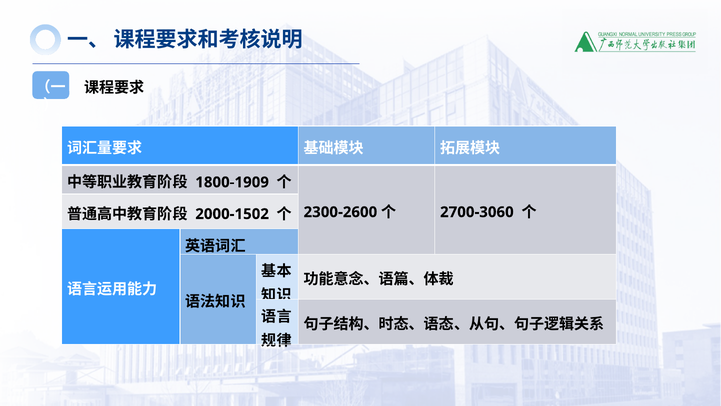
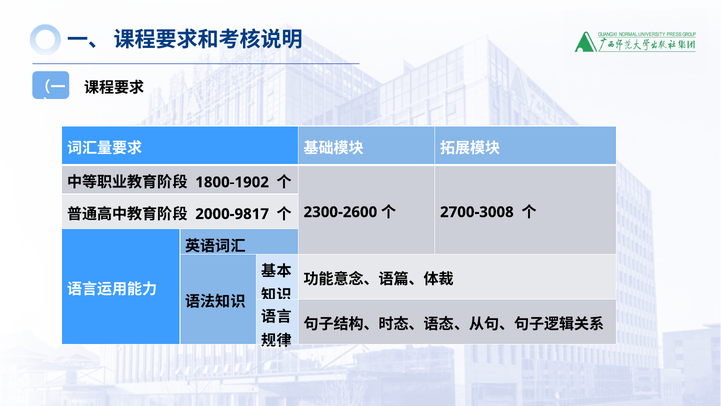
1800-1909: 1800-1909 -> 1800-1902
2000-1502: 2000-1502 -> 2000-9817
2700-3060: 2700-3060 -> 2700-3008
